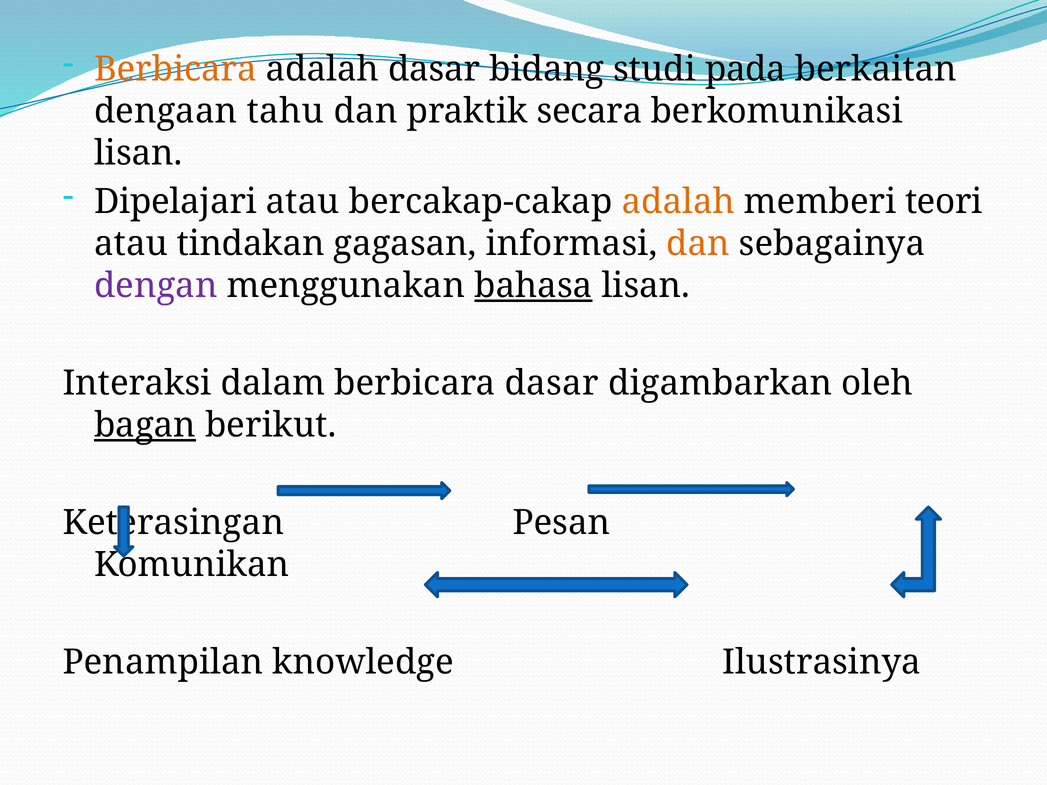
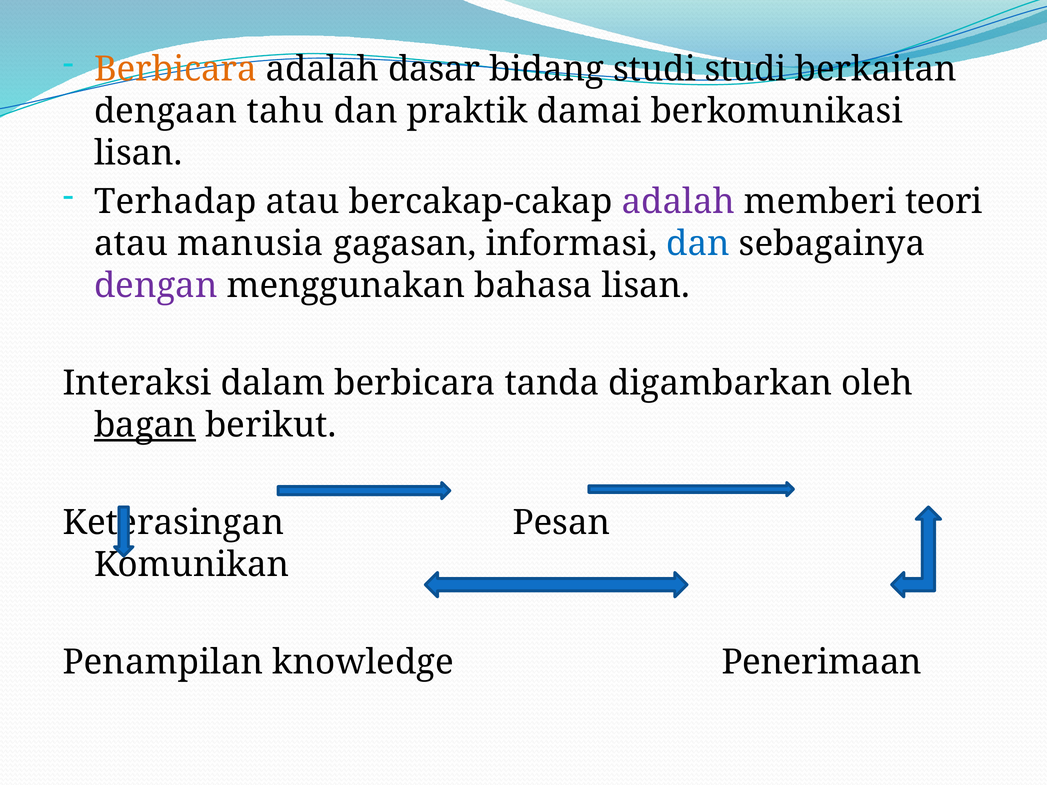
studi pada: pada -> studi
secara: secara -> damai
Dipelajari: Dipelajari -> Terhadap
adalah at (678, 202) colour: orange -> purple
tindakan: tindakan -> manusia
dan at (698, 244) colour: orange -> blue
bahasa underline: present -> none
berbicara dasar: dasar -> tanda
Ilustrasinya: Ilustrasinya -> Penerimaan
